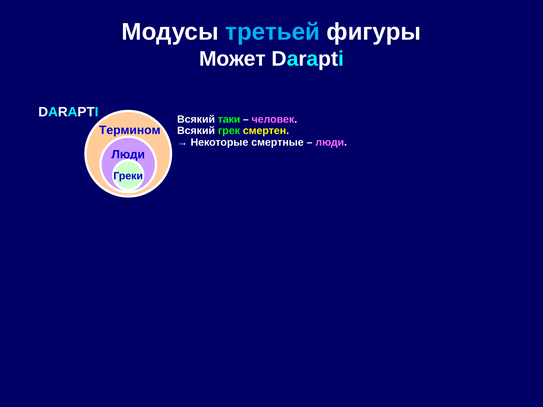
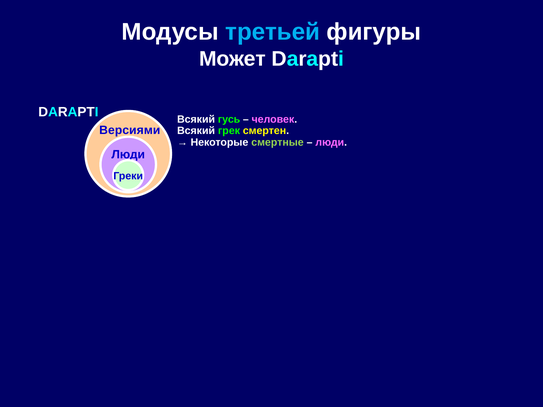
таки: таки -> гусь
Термином: Термином -> Версиями
смертные colour: white -> light green
